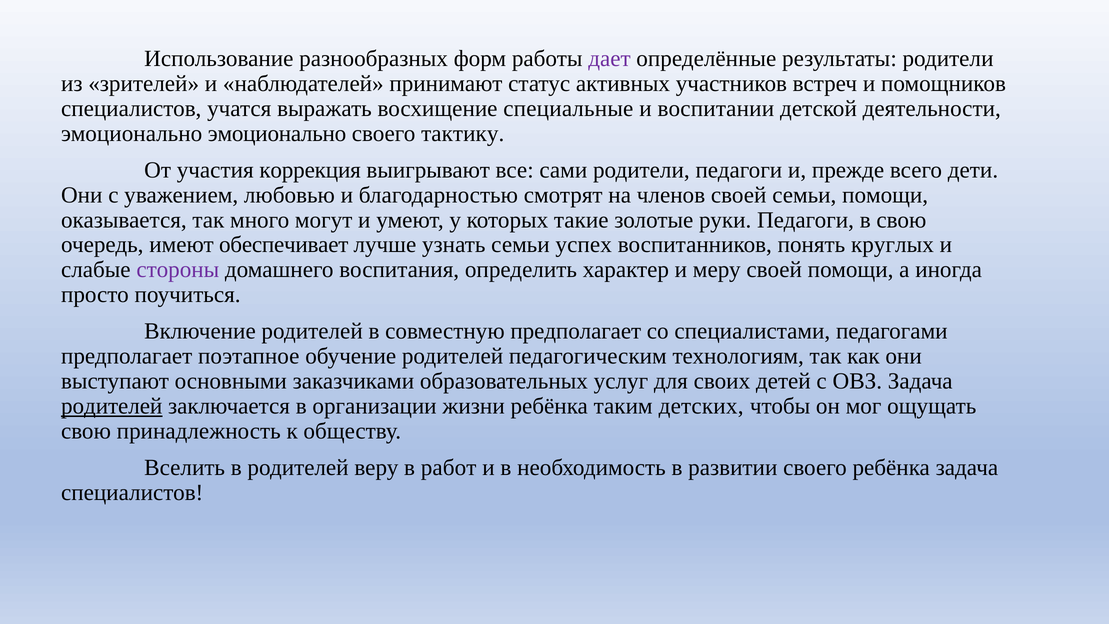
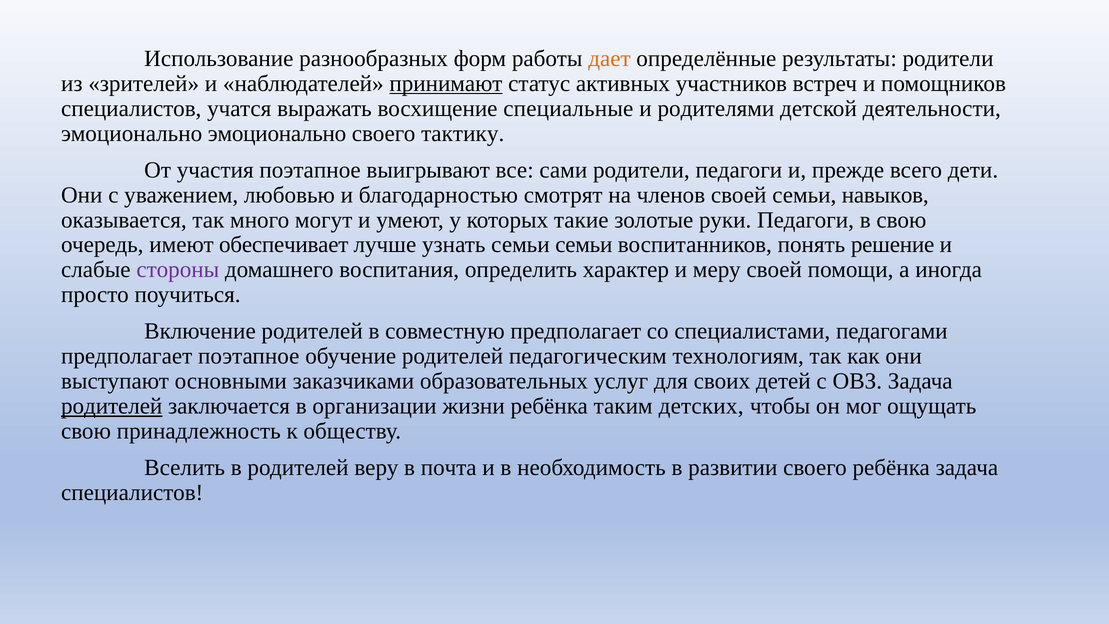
дает colour: purple -> orange
принимают underline: none -> present
воспитании: воспитании -> родителями
участия коррекция: коррекция -> поэтапное
семьи помощи: помощи -> навыков
семьи успех: успех -> семьи
круглых: круглых -> решение
работ: работ -> почта
